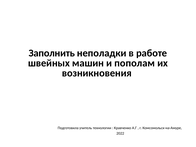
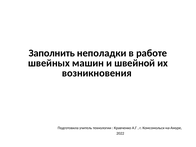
пополам: пополам -> швейной
